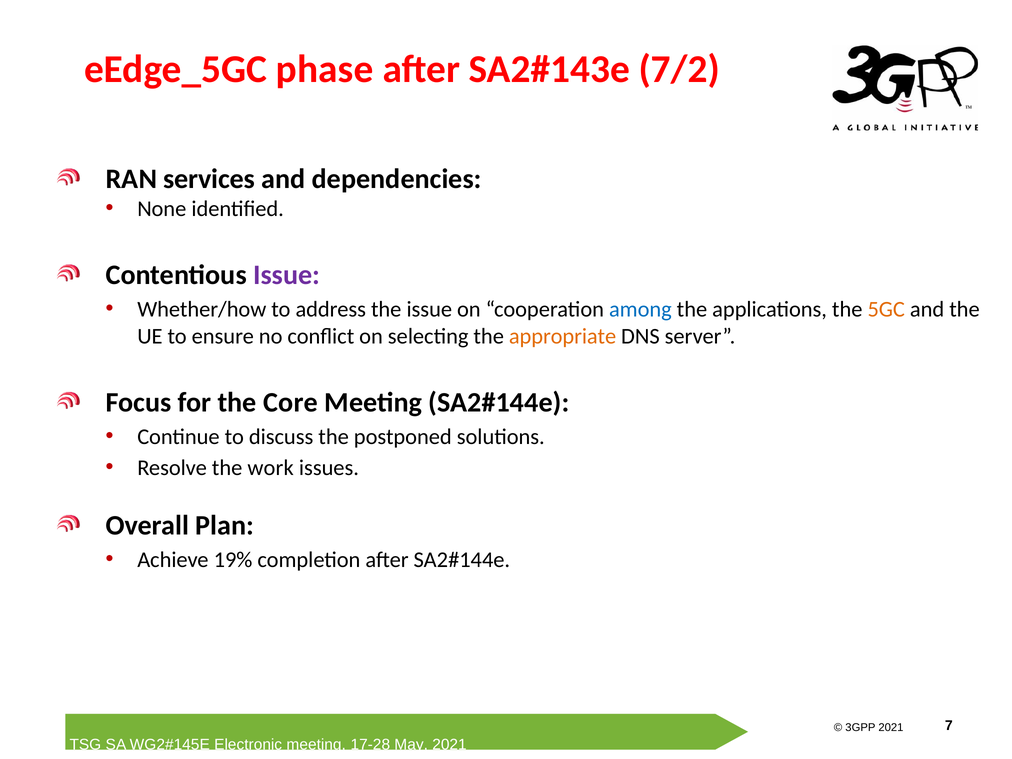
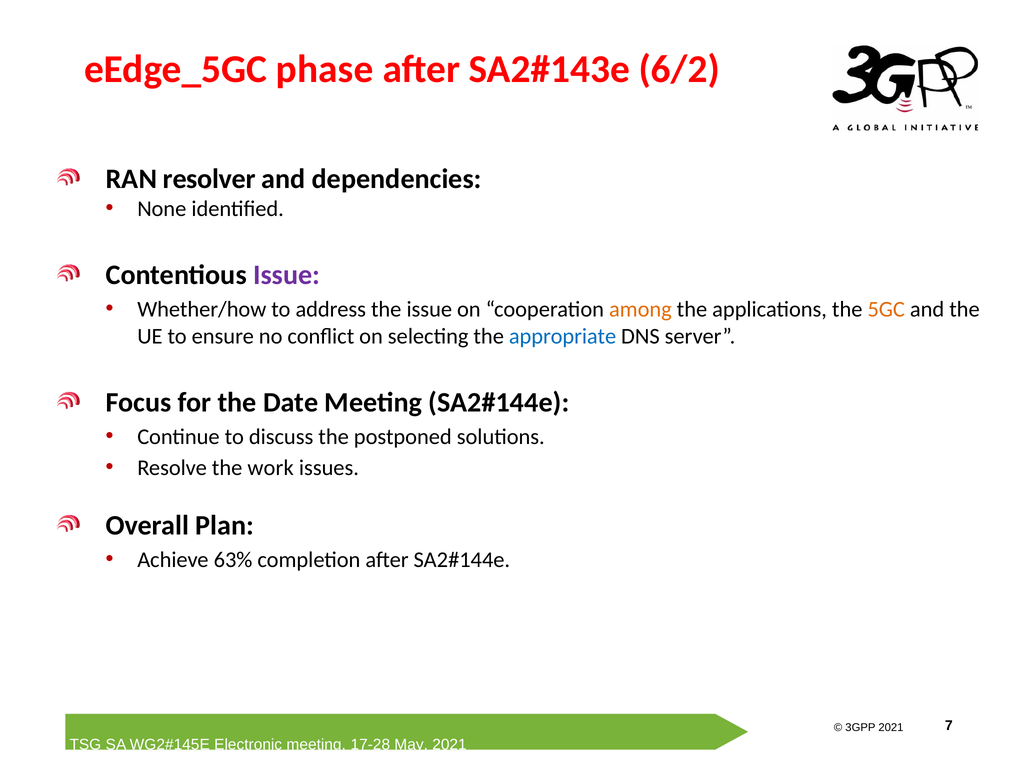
7/2: 7/2 -> 6/2
services: services -> resolver
among colour: blue -> orange
appropriate colour: orange -> blue
Core: Core -> Date
19%: 19% -> 63%
